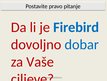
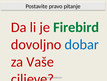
Firebird colour: blue -> green
